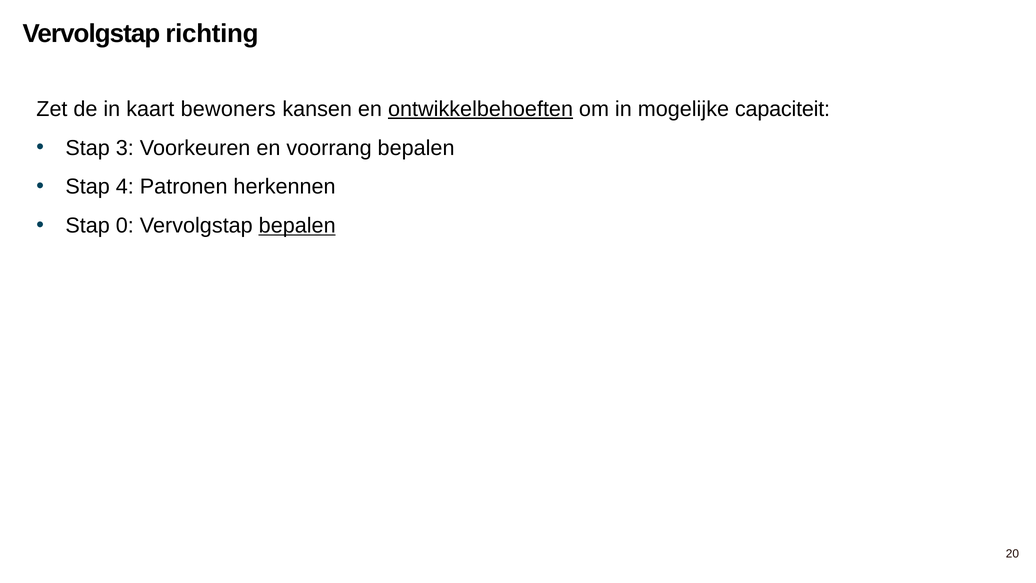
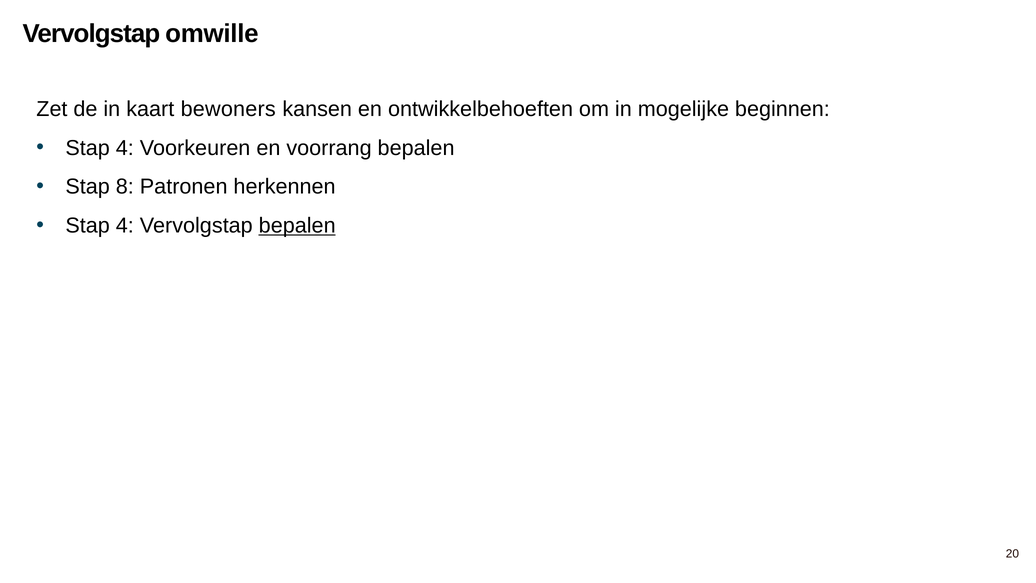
richting: richting -> omwille
ontwikkelbehoeften underline: present -> none
capaciteit: capaciteit -> beginnen
3 at (125, 148): 3 -> 4
4: 4 -> 8
0 at (125, 226): 0 -> 4
